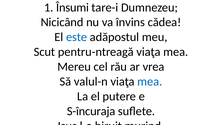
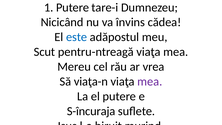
1 Însumi: Însumi -> Putere
valul-n: valul-n -> viaţa-n
mea at (150, 81) colour: blue -> purple
